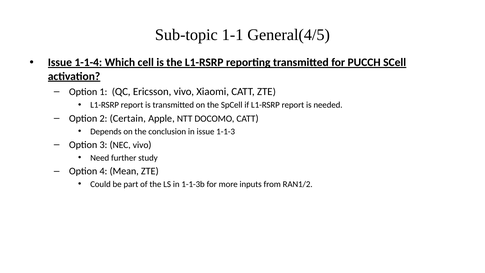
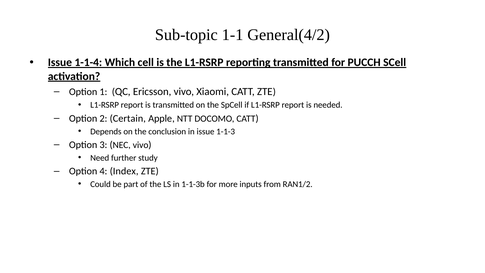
General(4/5: General(4/5 -> General(4/2
Mean: Mean -> Index
